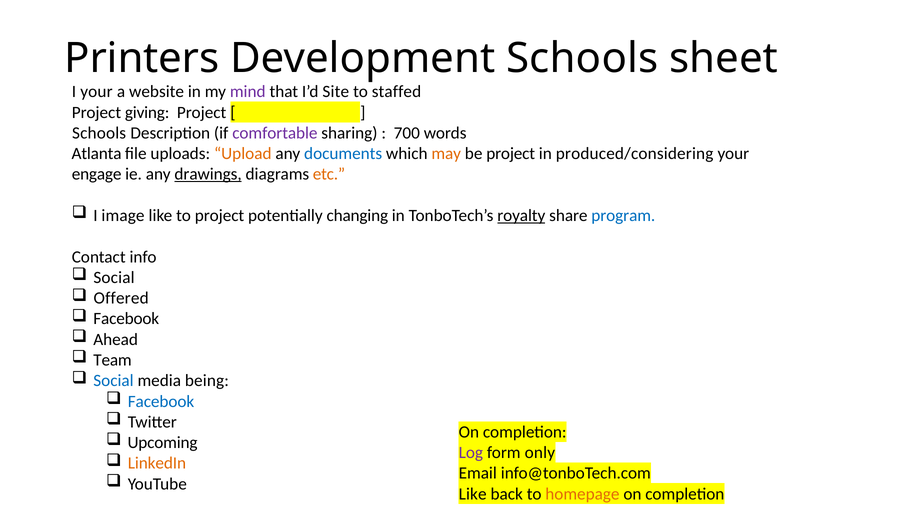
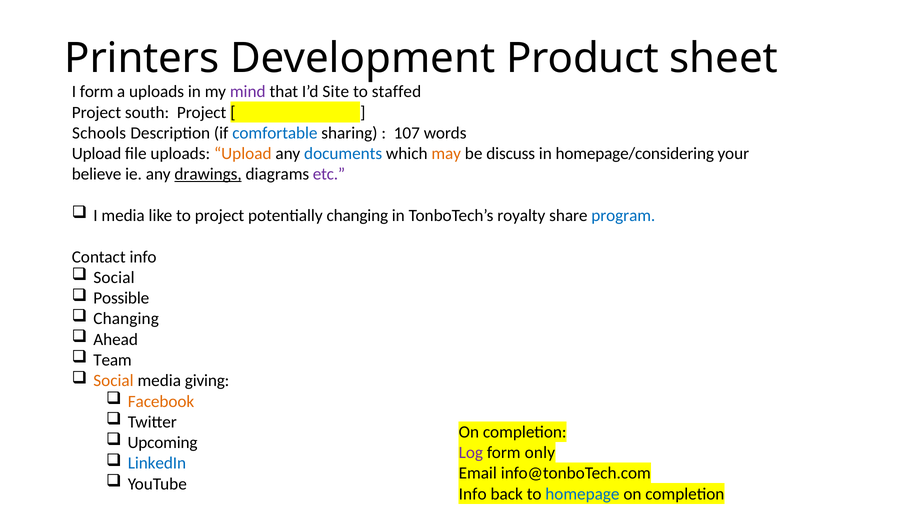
Development Schools: Schools -> Product
I your: your -> form
a website: website -> uploads
giving: giving -> south
comfortable colour: purple -> blue
700: 700 -> 107
Atlanta at (97, 154): Atlanta -> Upload
be project: project -> discuss
produced/considering: produced/considering -> homepage/considering
engage: engage -> believe
etc colour: orange -> purple
I image: image -> media
royalty underline: present -> none
Offered: Offered -> Possible
Facebook at (126, 319): Facebook -> Changing
Social at (113, 381) colour: blue -> orange
being: being -> giving
Facebook at (161, 402) colour: blue -> orange
LinkedIn colour: orange -> blue
Like at (473, 494): Like -> Info
homepage colour: orange -> blue
